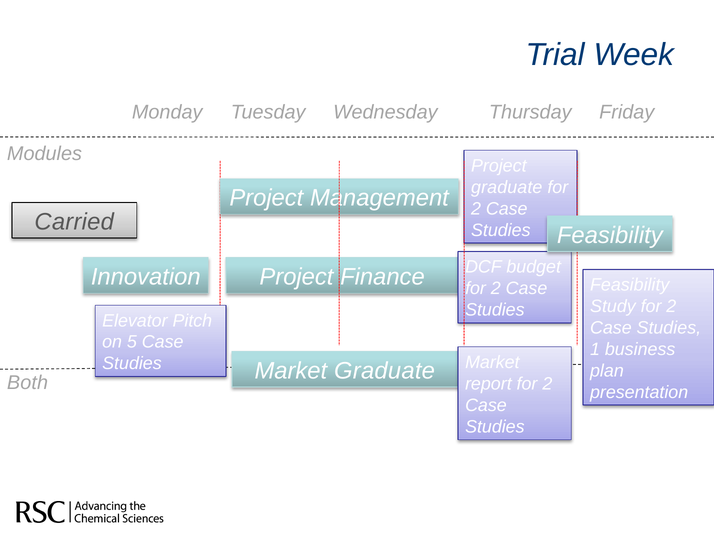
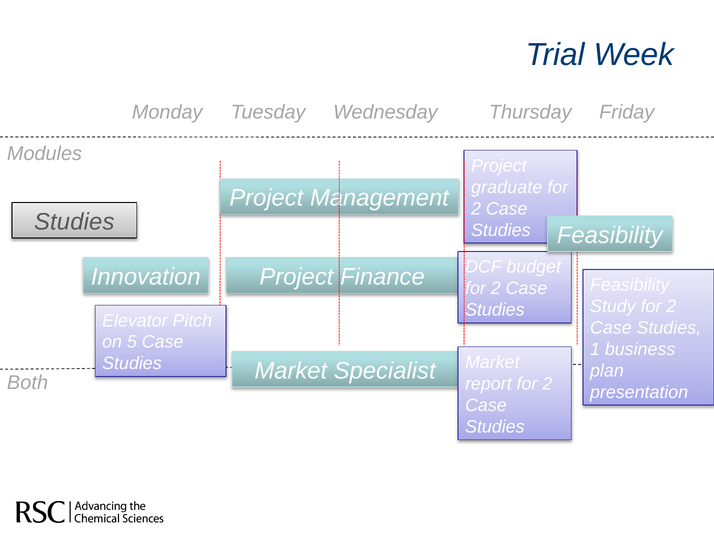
Carried at (74, 222): Carried -> Studies
Market Graduate: Graduate -> Specialist
